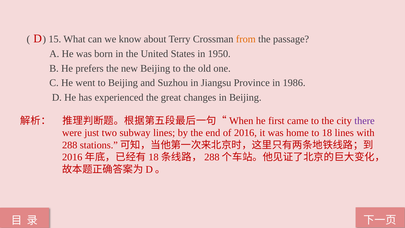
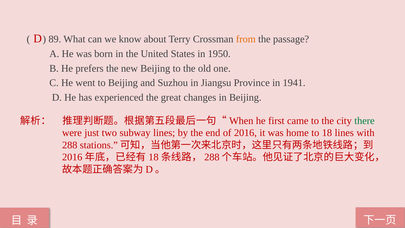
15: 15 -> 89
1986: 1986 -> 1941
there colour: purple -> green
